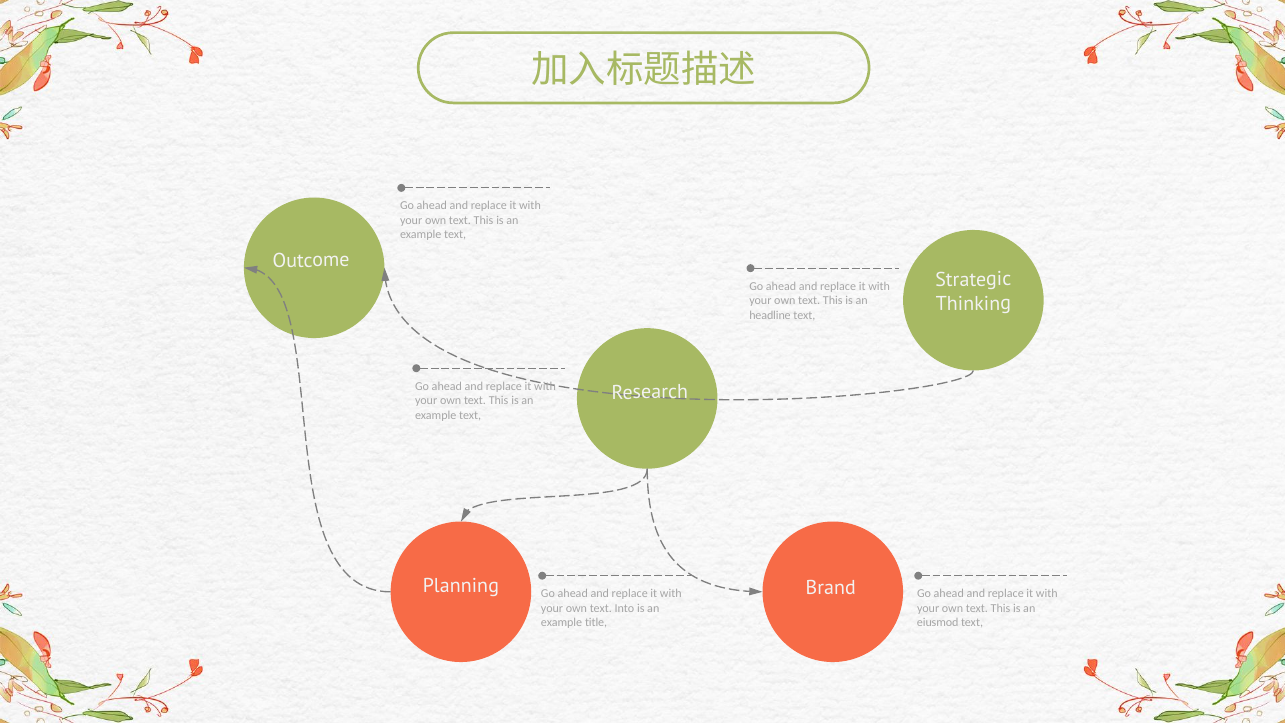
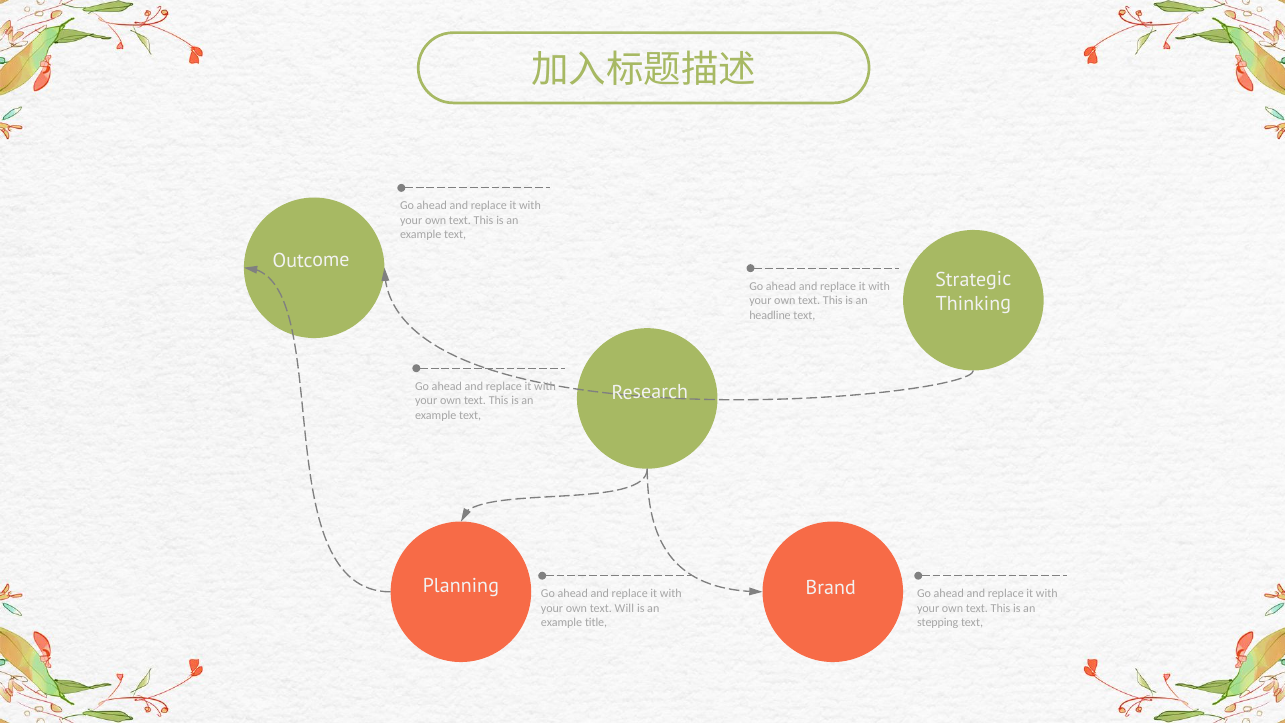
Into: Into -> Will
eiusmod: eiusmod -> stepping
